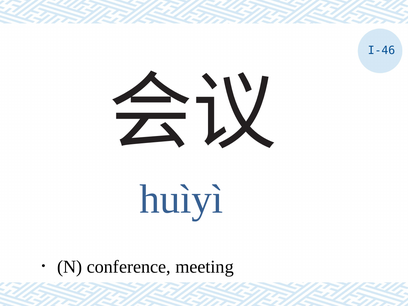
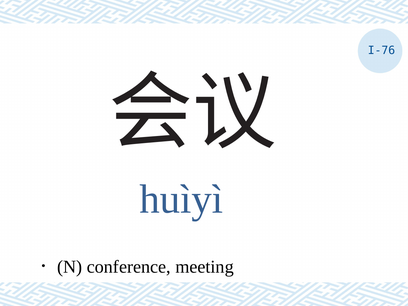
I-46: I-46 -> I-76
